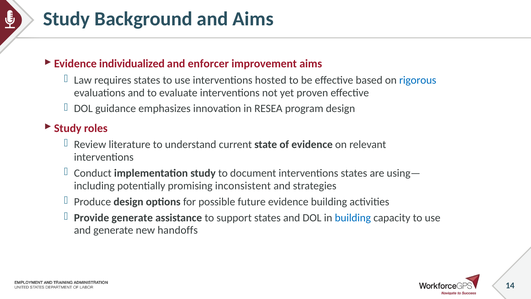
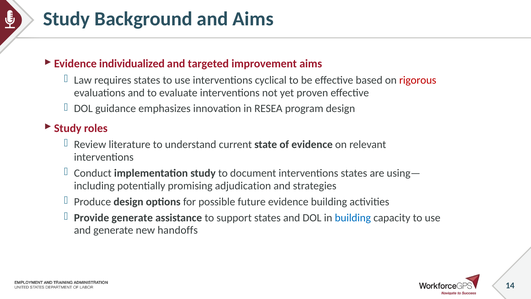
enforcer: enforcer -> targeted
hosted: hosted -> cyclical
rigorous colour: blue -> red
inconsistent: inconsistent -> adjudication
